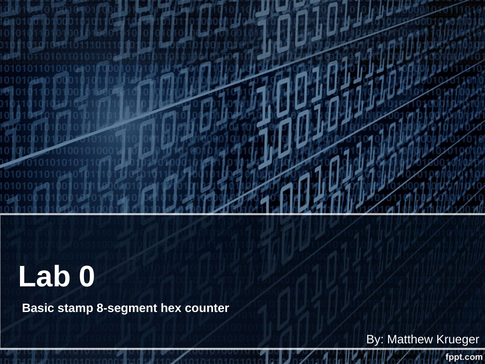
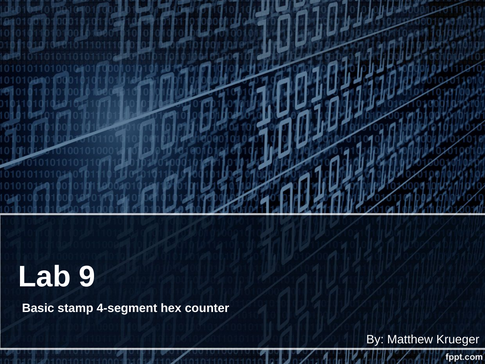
0: 0 -> 9
8-segment: 8-segment -> 4-segment
